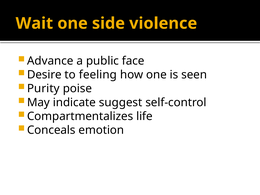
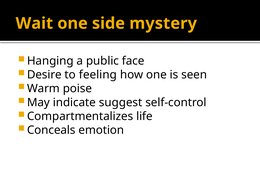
violence: violence -> mystery
Advance: Advance -> Hanging
Purity: Purity -> Warm
